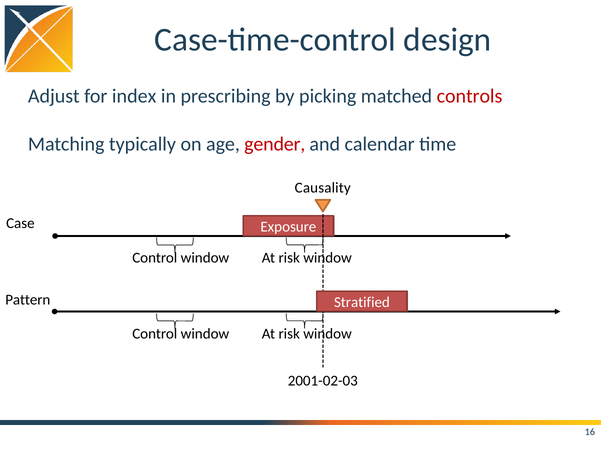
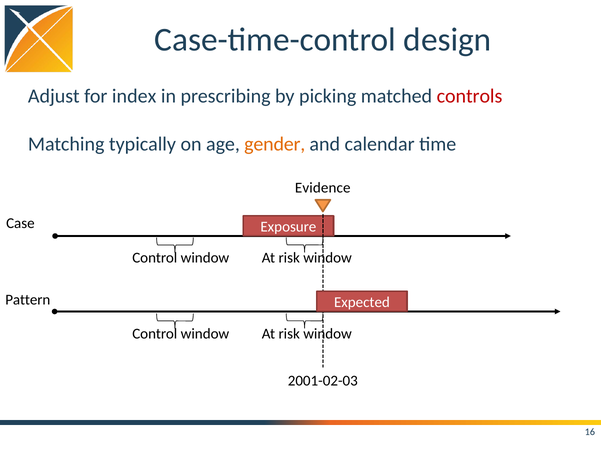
gender colour: red -> orange
Causality: Causality -> Evidence
Stratified: Stratified -> Expected
